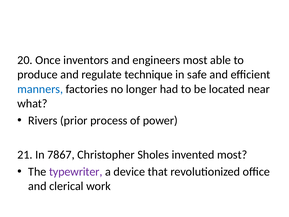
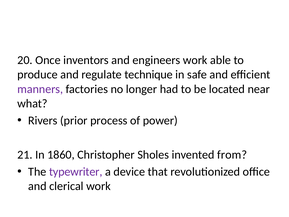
engineers most: most -> work
manners colour: blue -> purple
7867: 7867 -> 1860
invented most: most -> from
